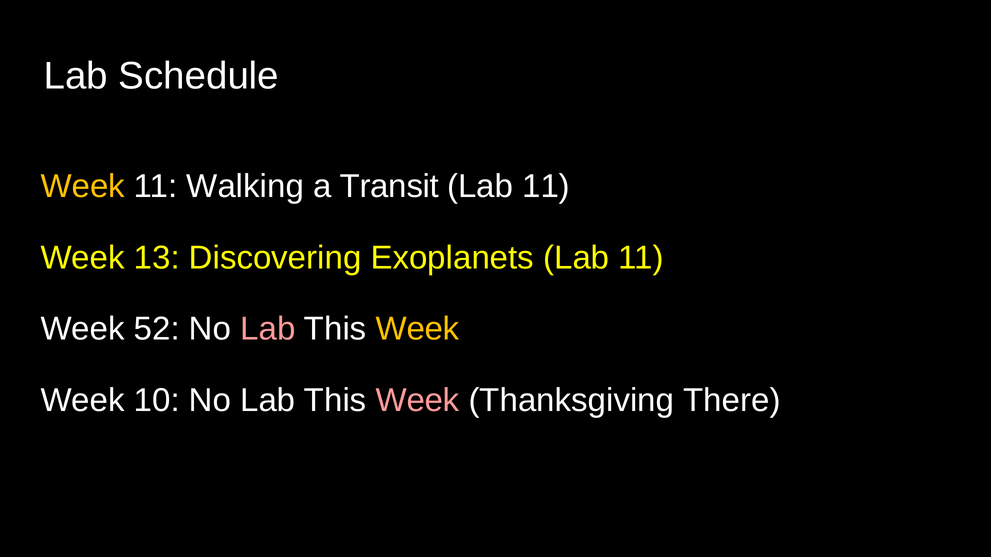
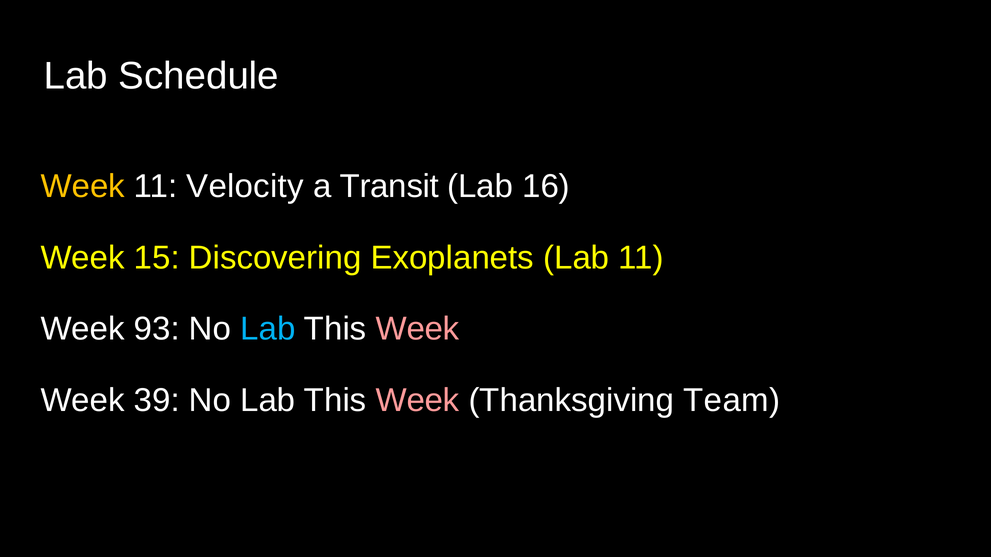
Walking: Walking -> Velocity
11 at (546, 187): 11 -> 16
13: 13 -> 15
52: 52 -> 93
Lab at (268, 329) colour: pink -> light blue
Week at (418, 329) colour: yellow -> pink
10: 10 -> 39
There: There -> Team
